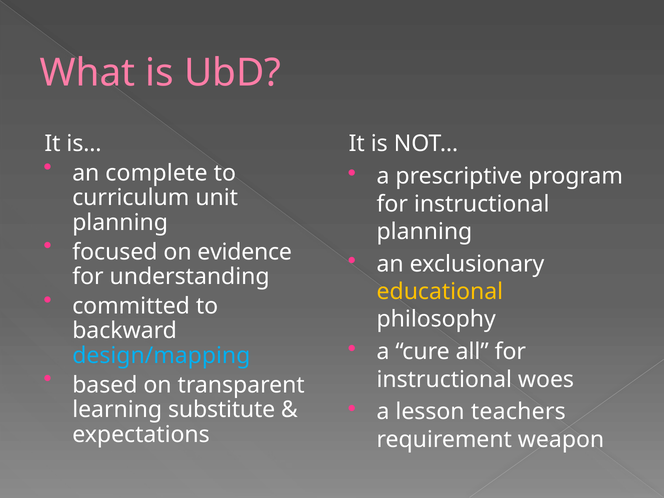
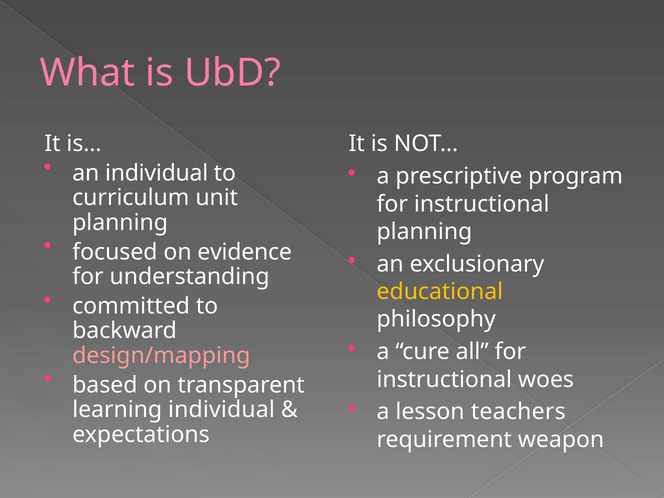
an complete: complete -> individual
design/mapping colour: light blue -> pink
learning substitute: substitute -> individual
